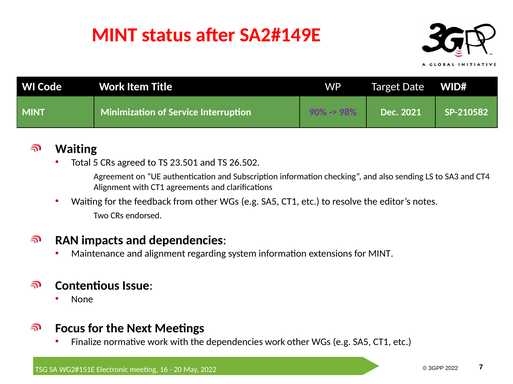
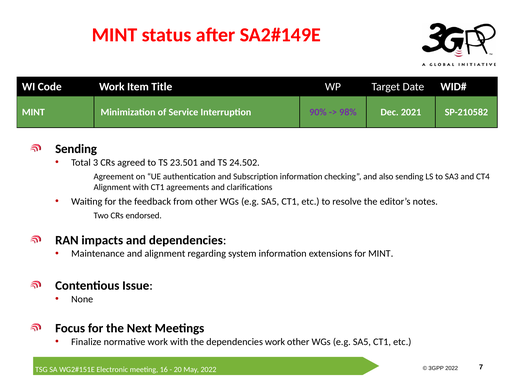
Waiting at (76, 149): Waiting -> Sending
5: 5 -> 3
26.502: 26.502 -> 24.502
